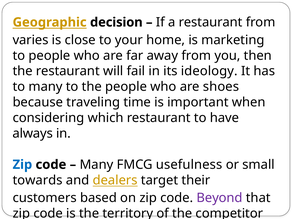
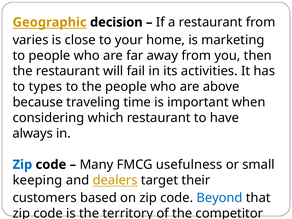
ideology: ideology -> activities
to many: many -> types
shoes: shoes -> above
towards: towards -> keeping
Beyond colour: purple -> blue
